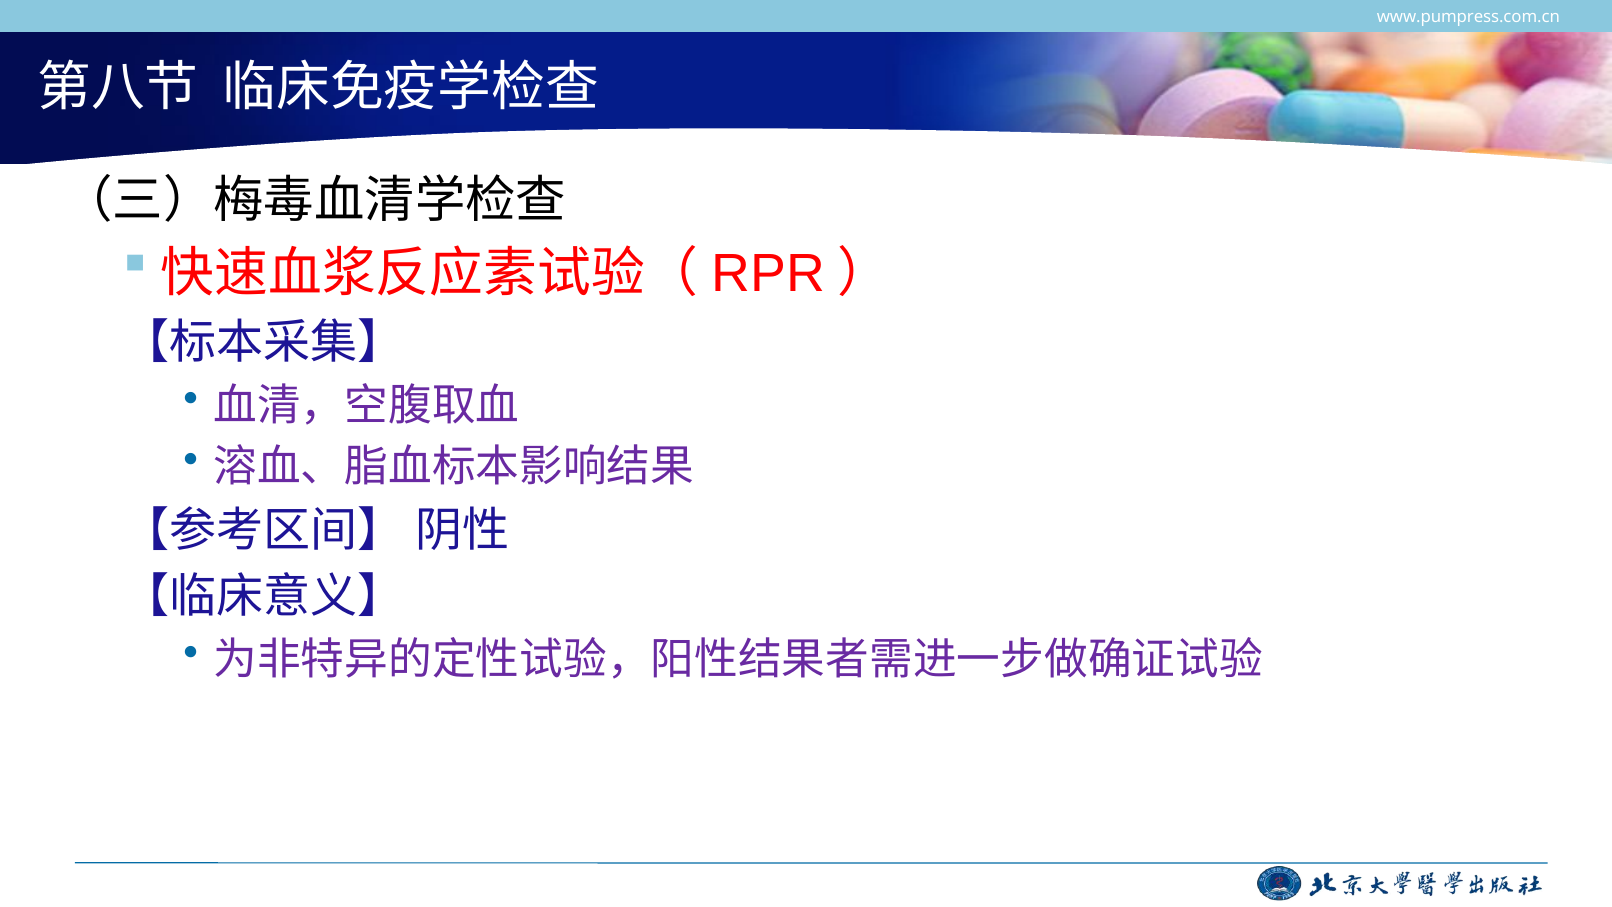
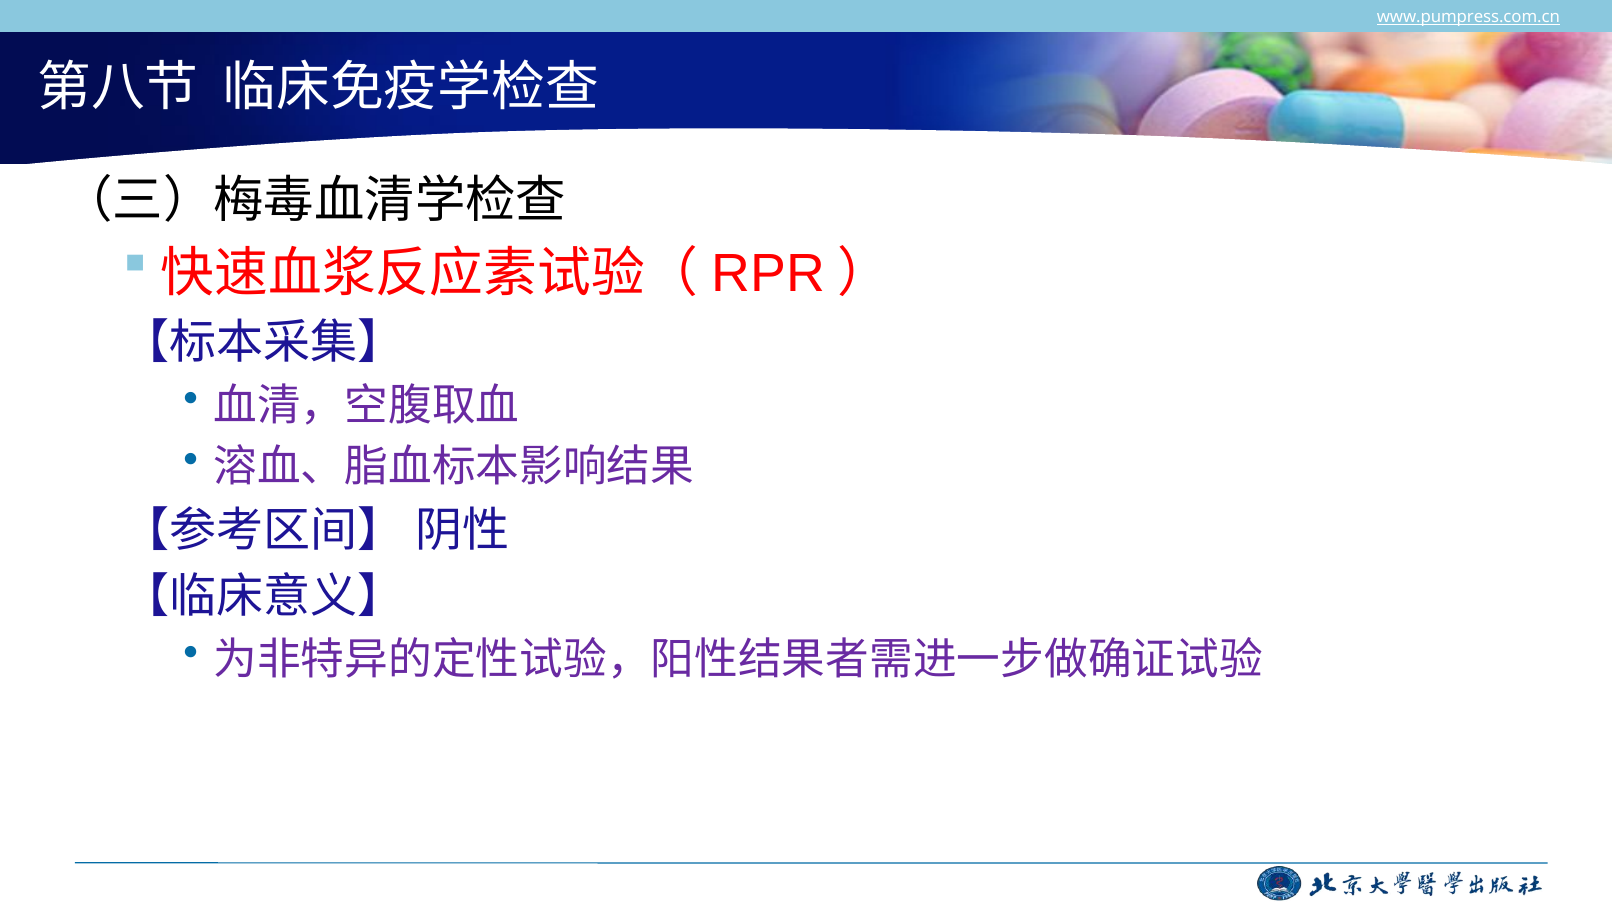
www.pumpress.com.cn underline: none -> present
